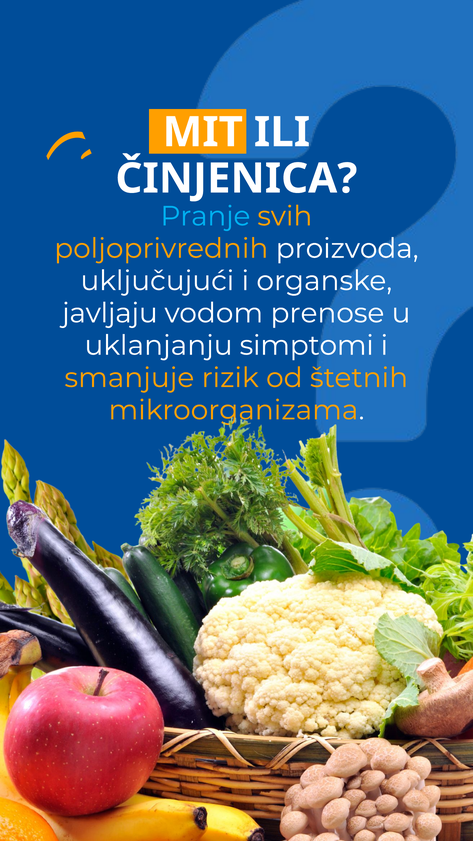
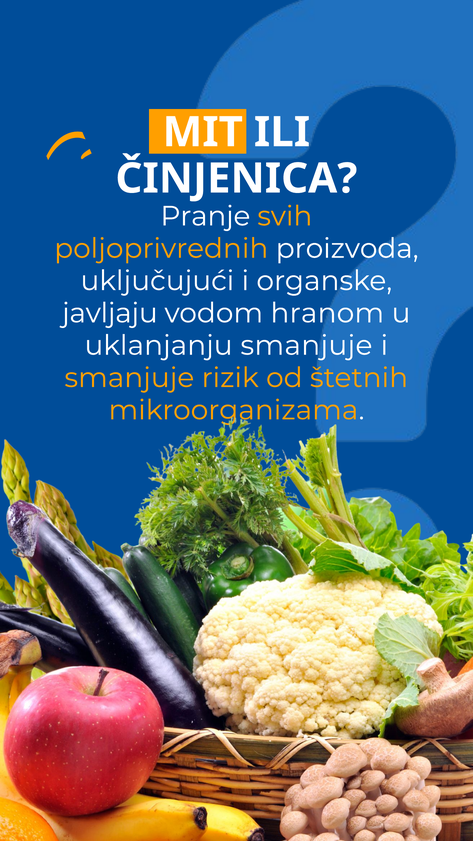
Pranje colour: light blue -> white
prenose: prenose -> hranom
uklanjanju simptomi: simptomi -> smanjuje
